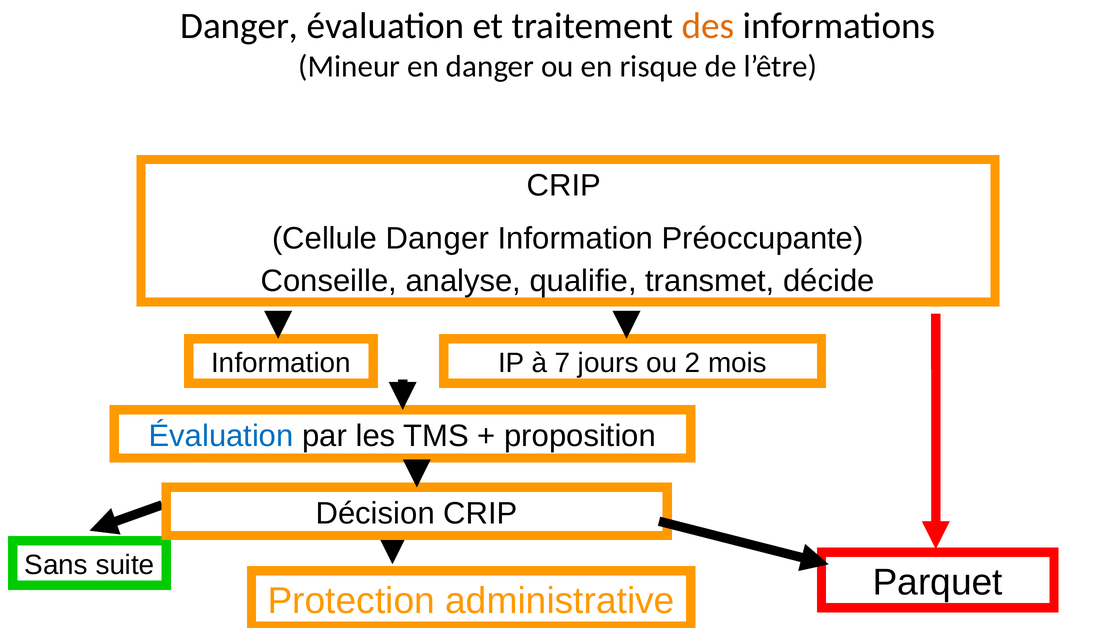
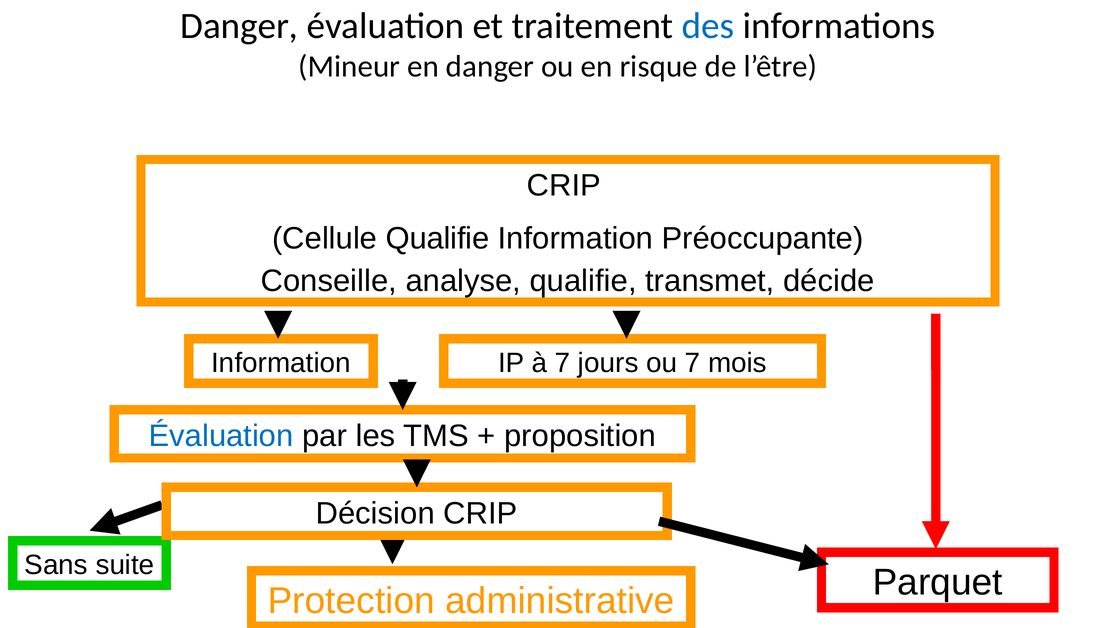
des colour: orange -> blue
Cellule Danger: Danger -> Qualifie
ou 2: 2 -> 7
